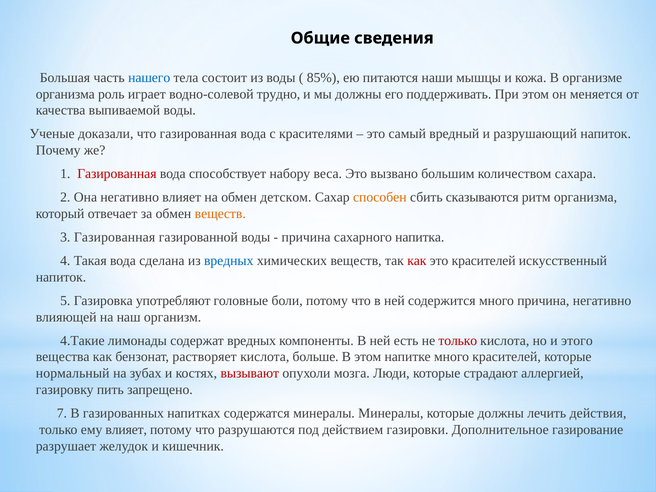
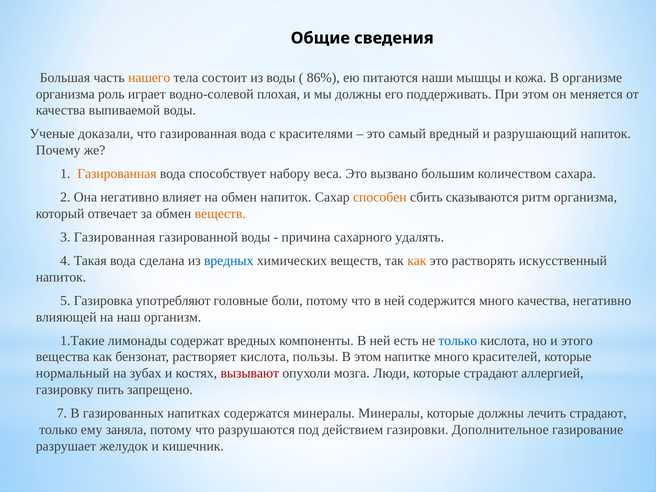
нашего colour: blue -> orange
85%: 85% -> 86%
трудно: трудно -> плохая
Газированная at (117, 174) colour: red -> orange
обмен детском: детском -> напиток
напитка: напитка -> удалять
как at (417, 261) colour: red -> orange
это красителей: красителей -> растворять
много причина: причина -> качества
4.Такие: 4.Такие -> 1.Такие
только at (458, 341) colour: red -> blue
больше: больше -> пользы
лечить действия: действия -> страдают
ему влияет: влияет -> заняла
